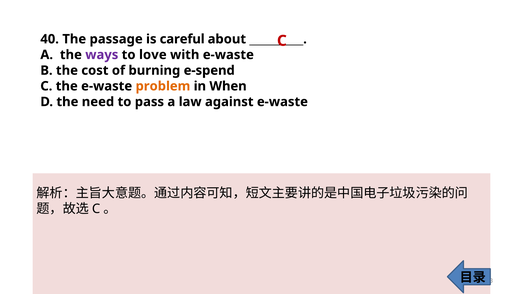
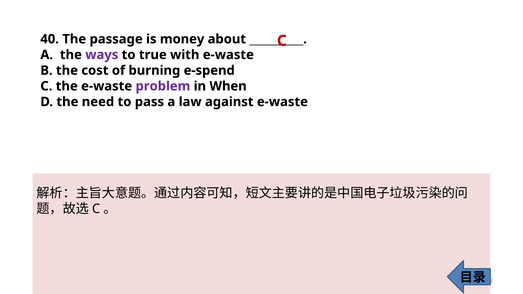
careful: careful -> money
love: love -> true
problem colour: orange -> purple
